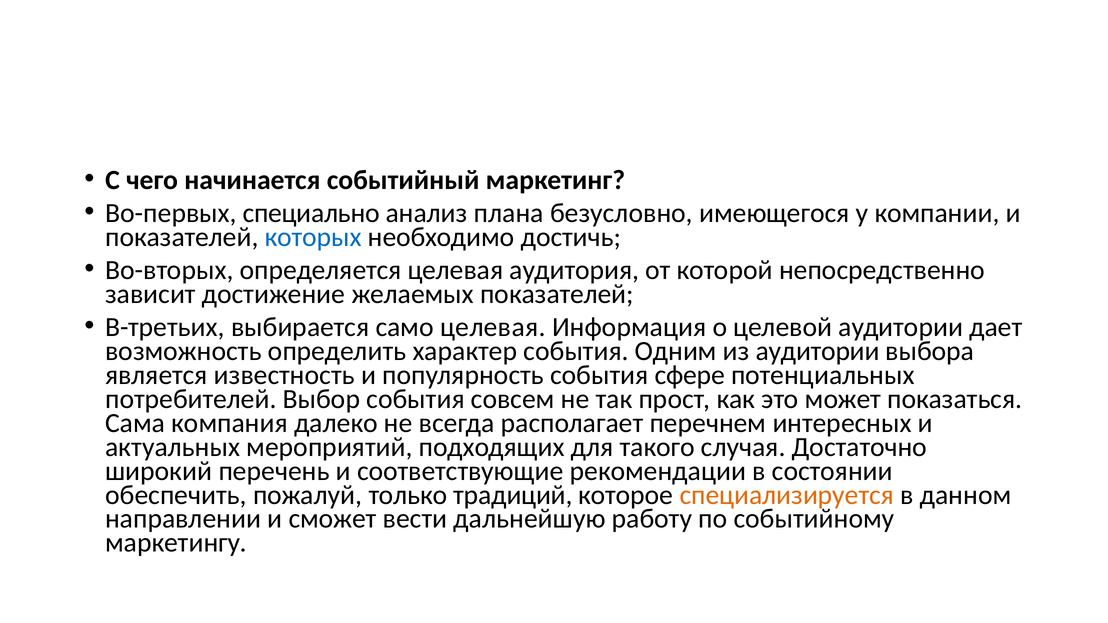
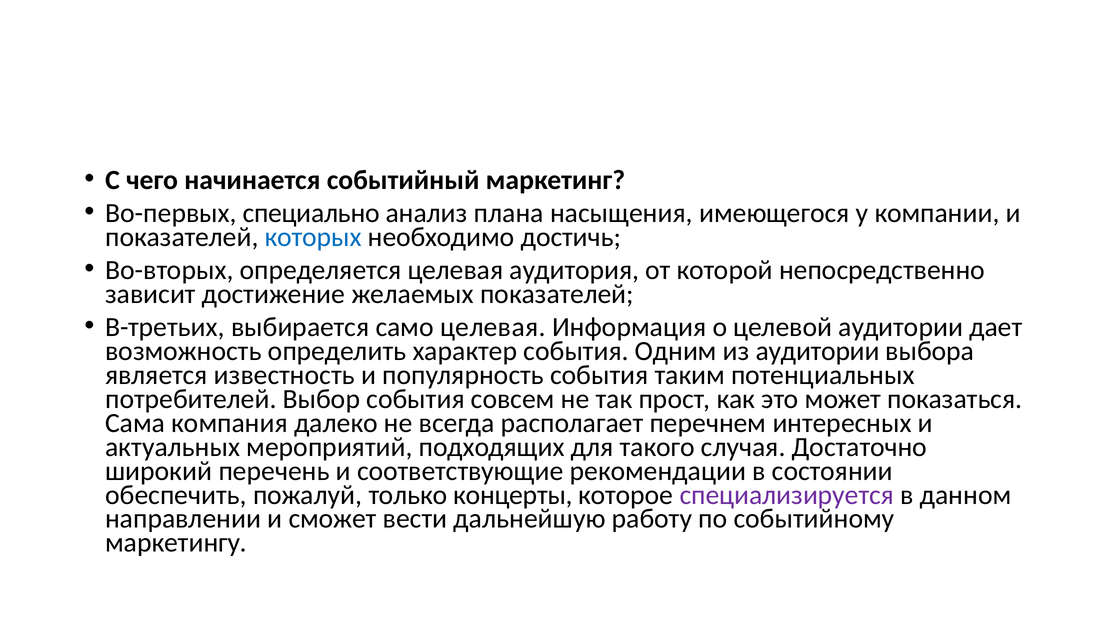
безусловно: безусловно -> насыщения
сфере: сфере -> таким
традиций: традиций -> концерты
специализируется colour: orange -> purple
